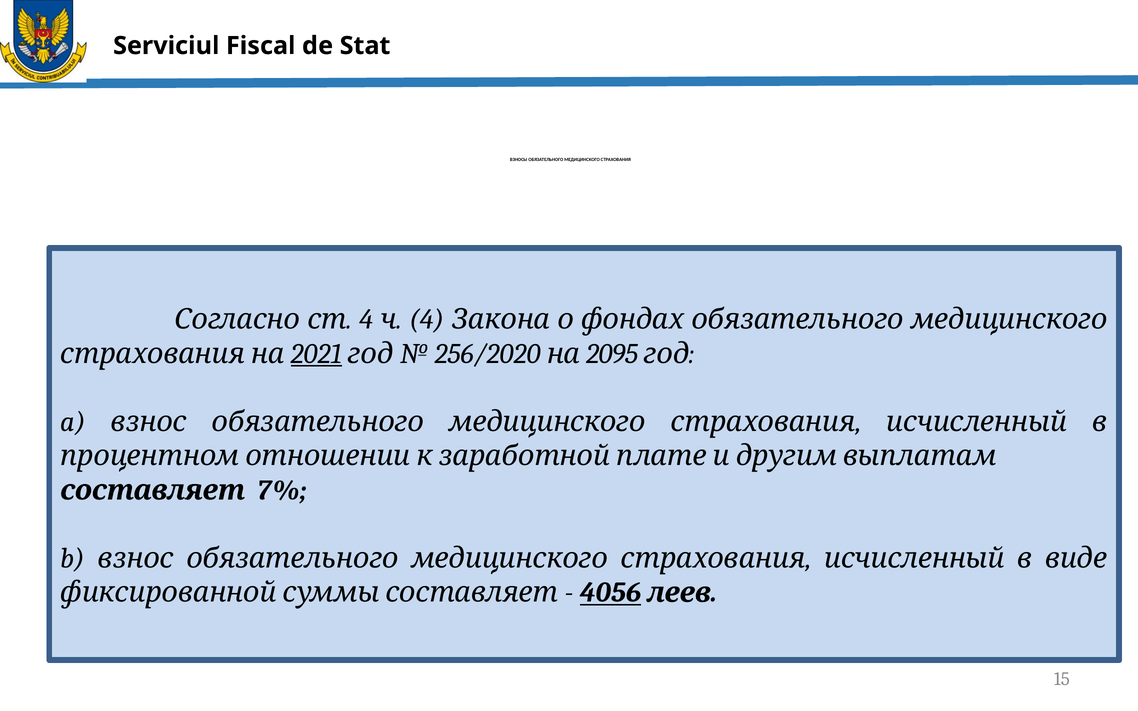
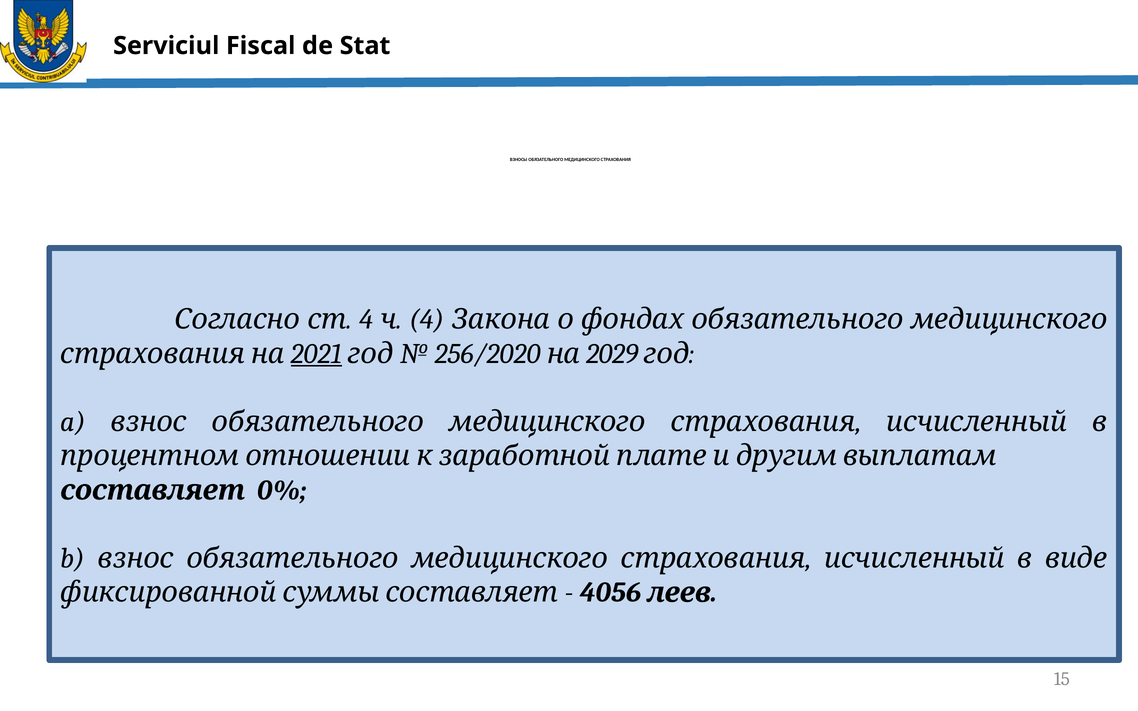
2095: 2095 -> 2029
7%: 7% -> 0%
4056 underline: present -> none
